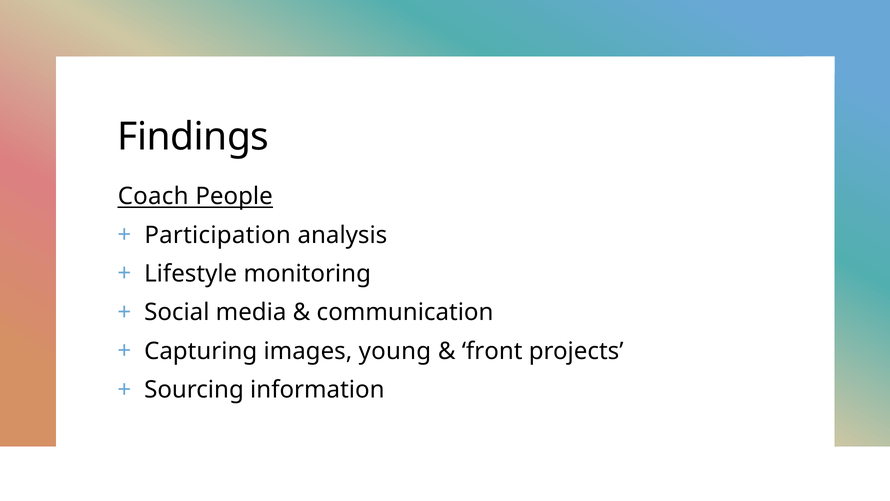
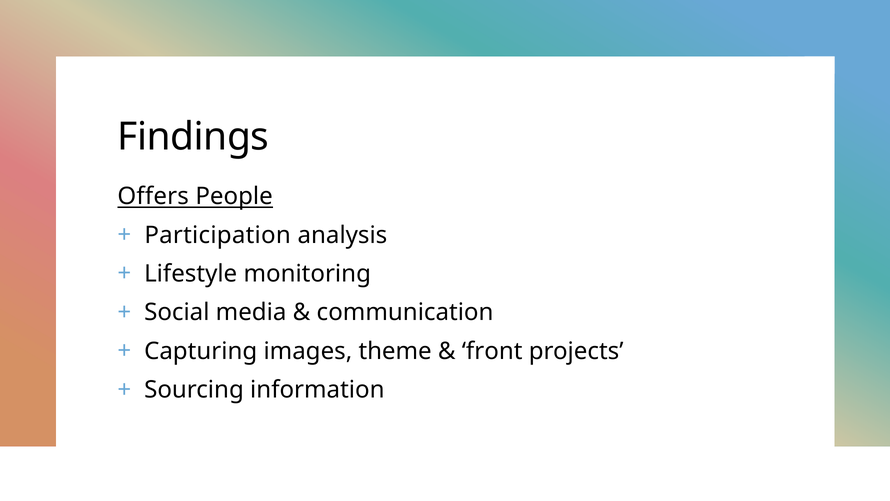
Coach: Coach -> Offers
young: young -> theme
